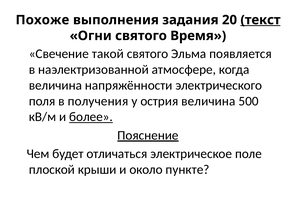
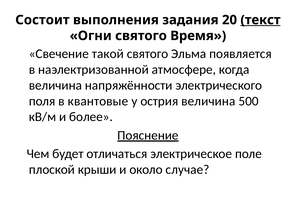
Похоже: Похоже -> Состоит
получения: получения -> квантовые
более underline: present -> none
пункте: пункте -> случае
